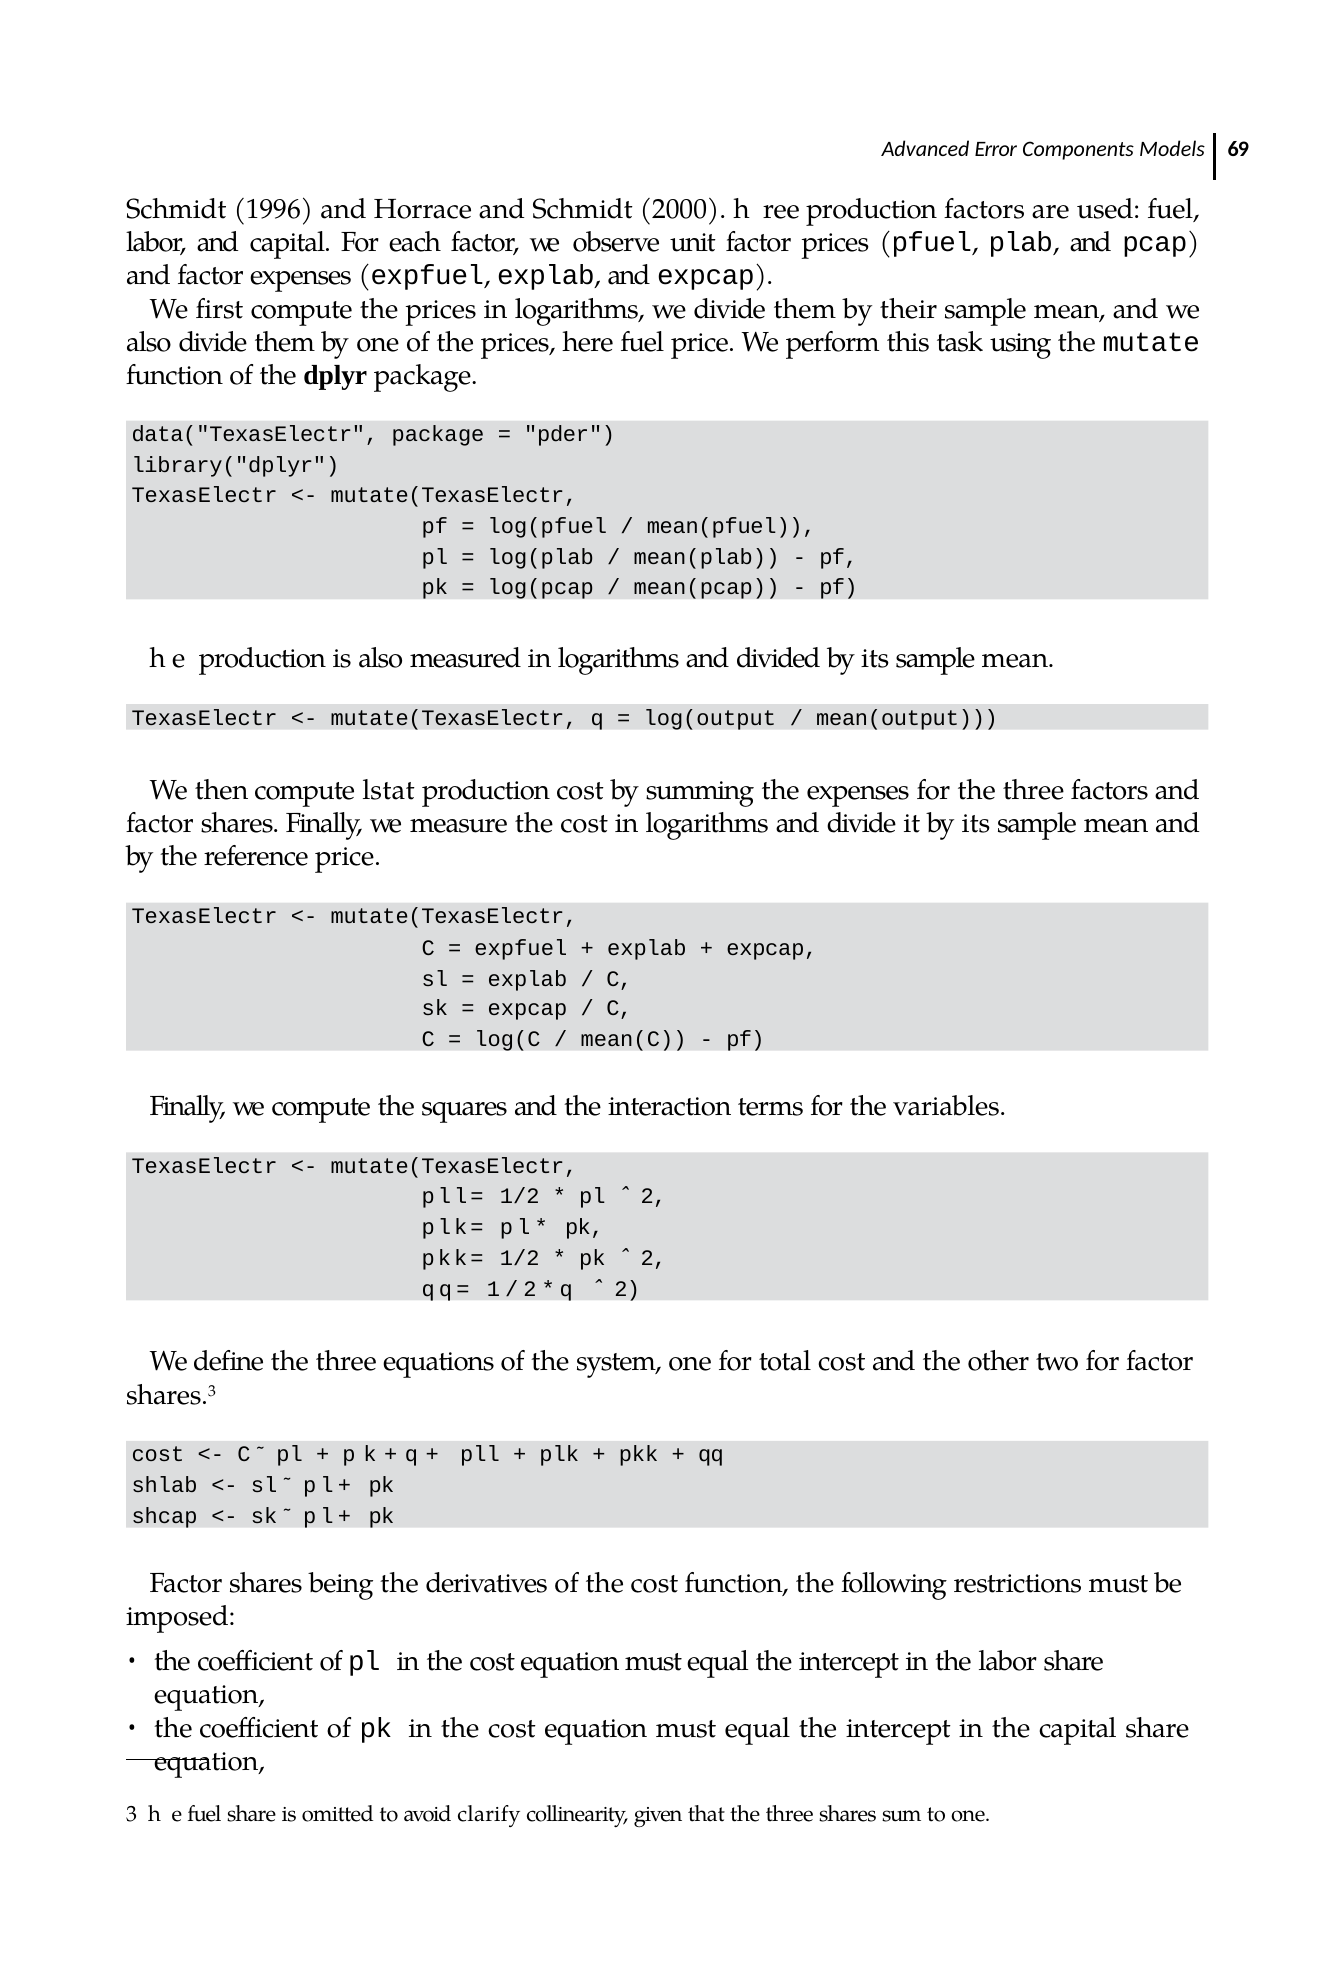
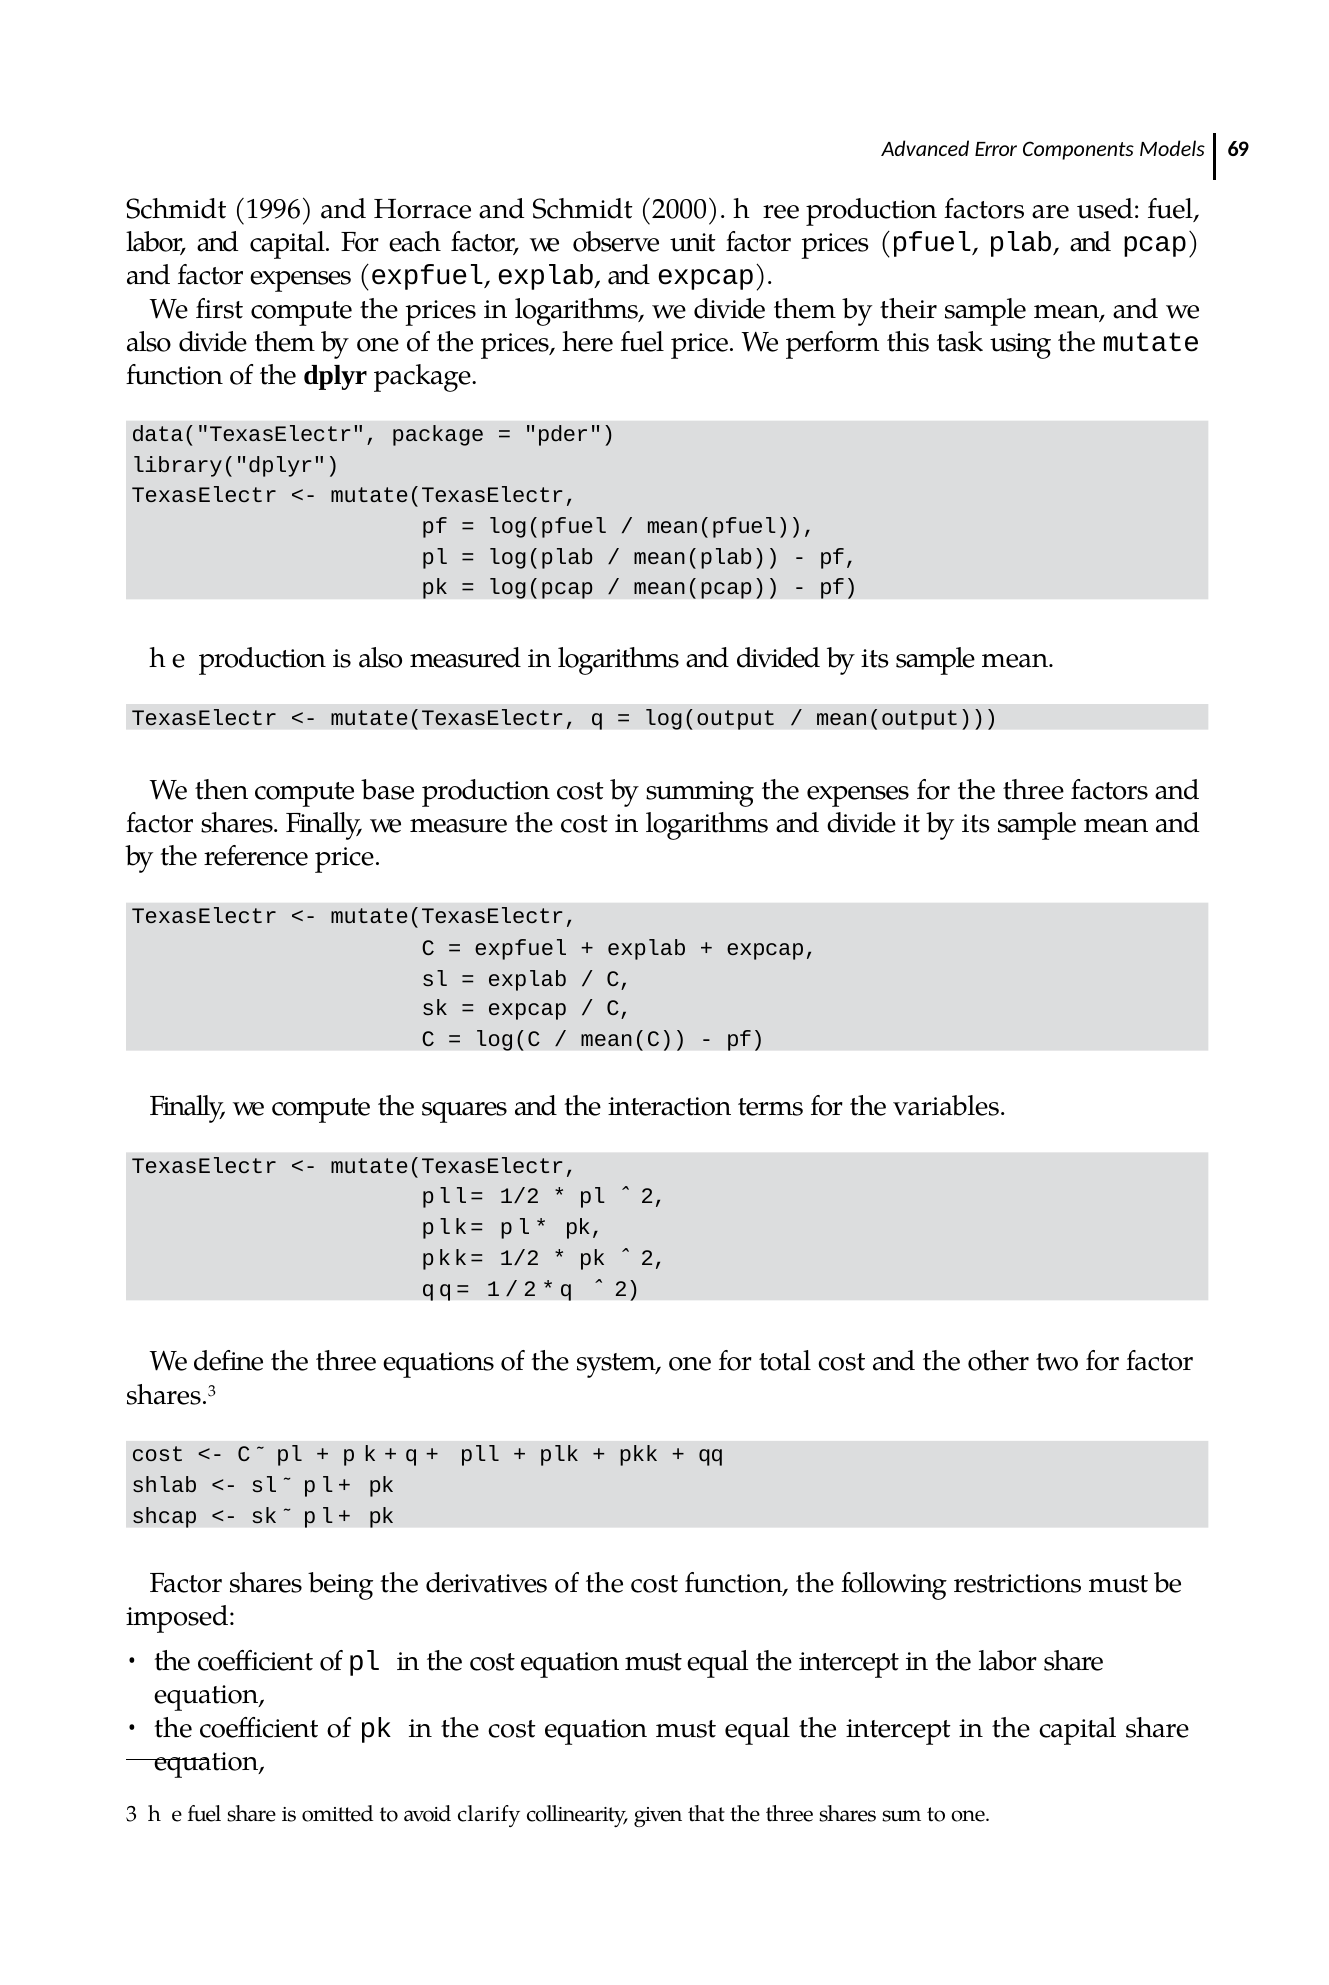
lstat: lstat -> base
